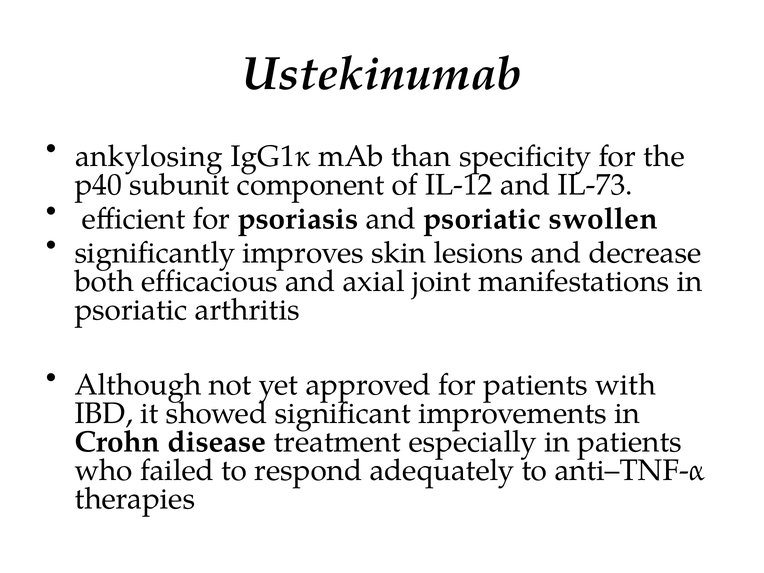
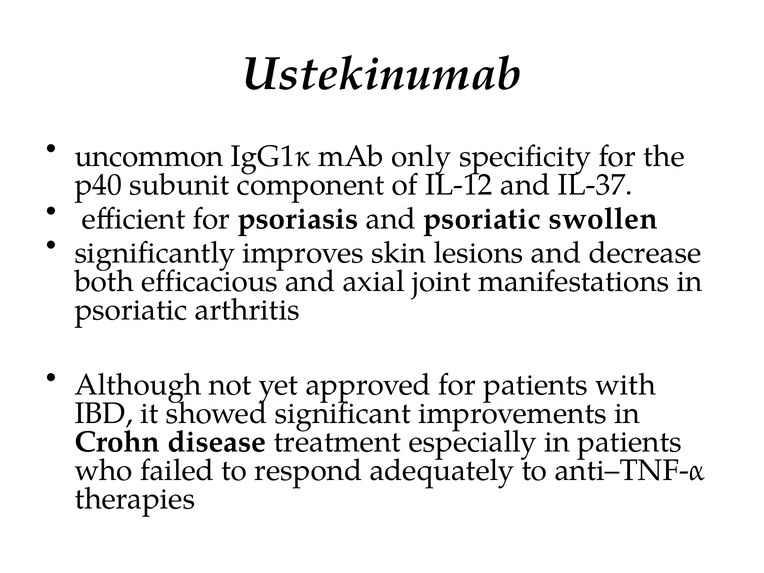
ankylosing: ankylosing -> uncommon
than: than -> only
IL-73: IL-73 -> IL-37
